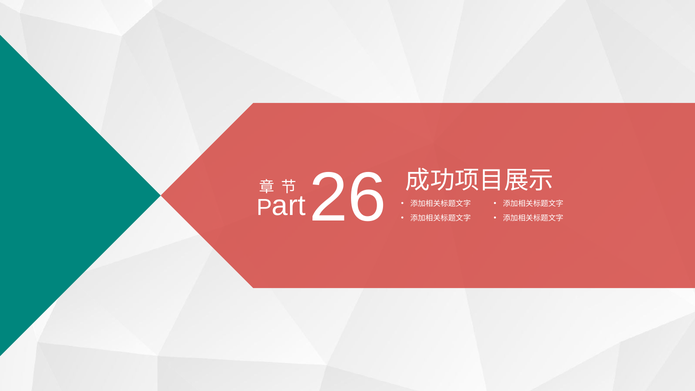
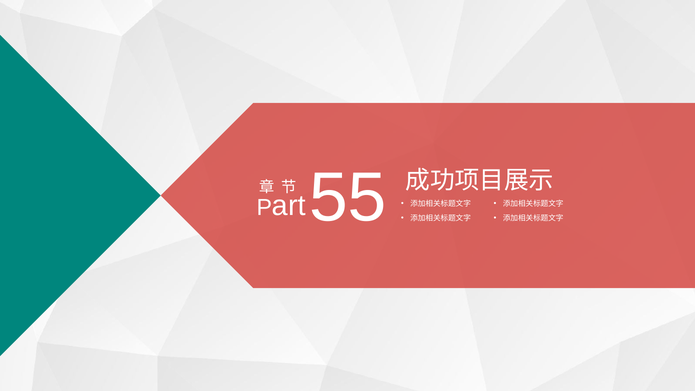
26: 26 -> 55
